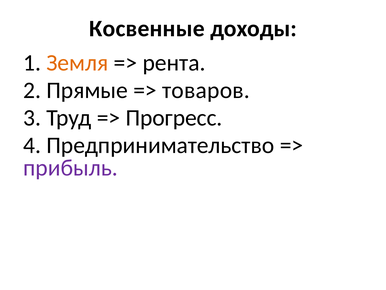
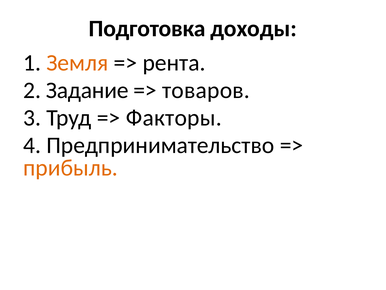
Косвенные: Косвенные -> Подготовка
Прямые: Прямые -> Задание
Прогресс: Прогресс -> Факторы
прибыль colour: purple -> orange
